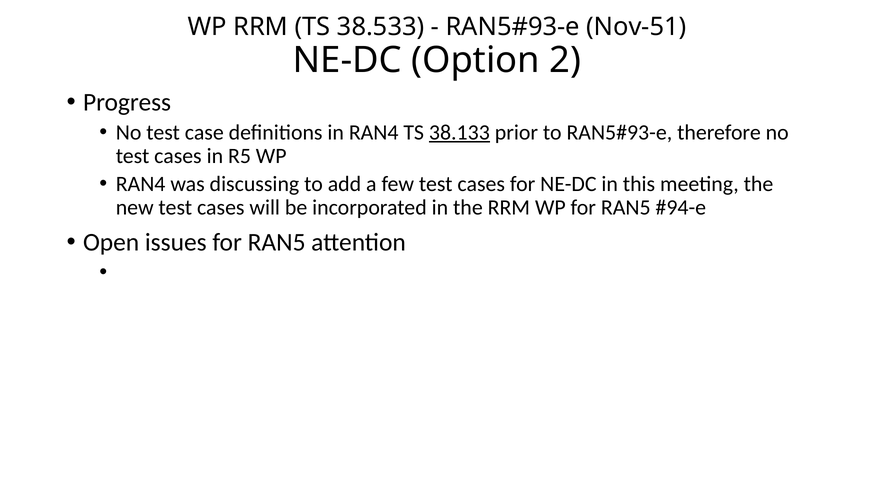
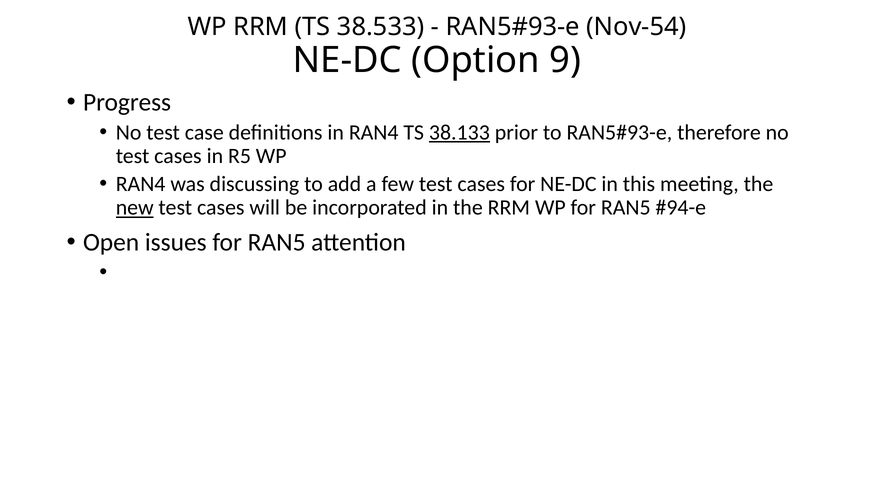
Nov-51: Nov-51 -> Nov-54
2: 2 -> 9
new underline: none -> present
